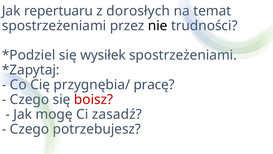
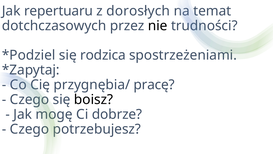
spostrzeżeniami at (54, 26): spostrzeżeniami -> dotchczasowych
wysiłek: wysiłek -> rodzica
boisz colour: red -> black
zasadź: zasadź -> dobrze
